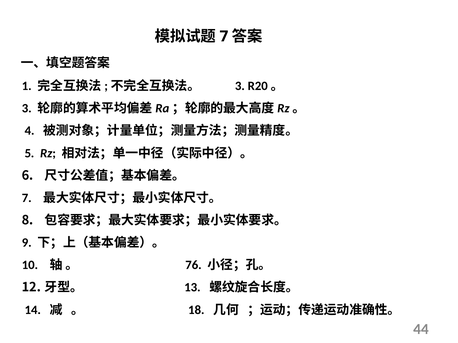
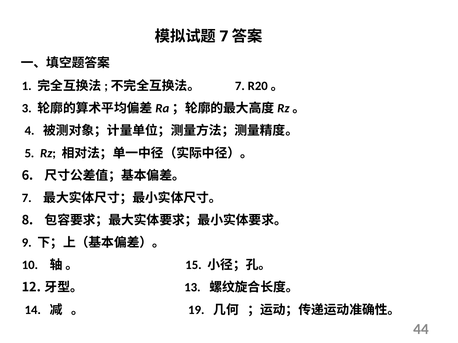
3 at (240, 86): 3 -> 7
76: 76 -> 15
18: 18 -> 19
